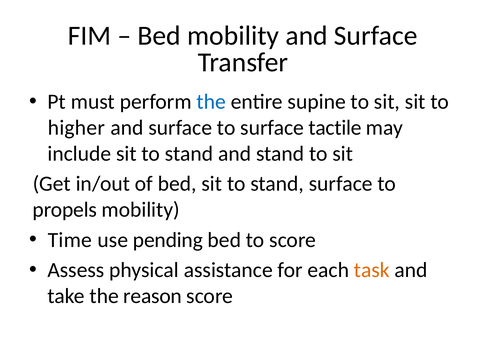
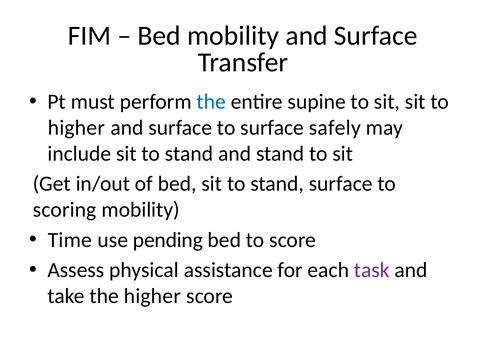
tactile: tactile -> safely
propels: propels -> scoring
task colour: orange -> purple
the reason: reason -> higher
